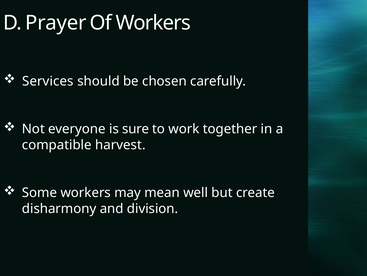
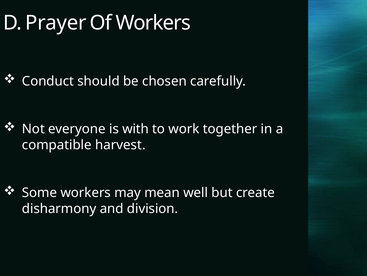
Services: Services -> Conduct
sure: sure -> with
